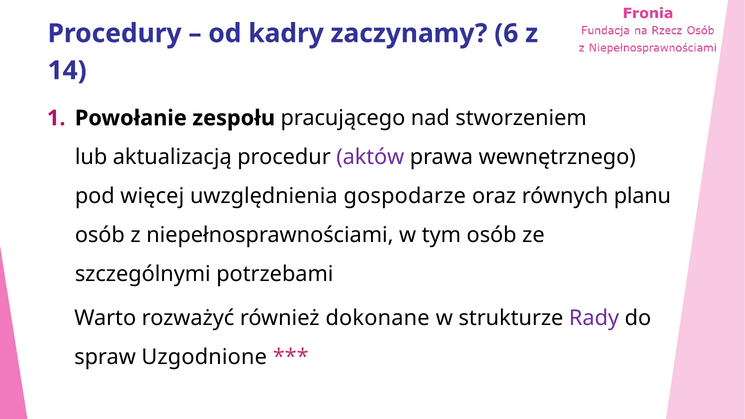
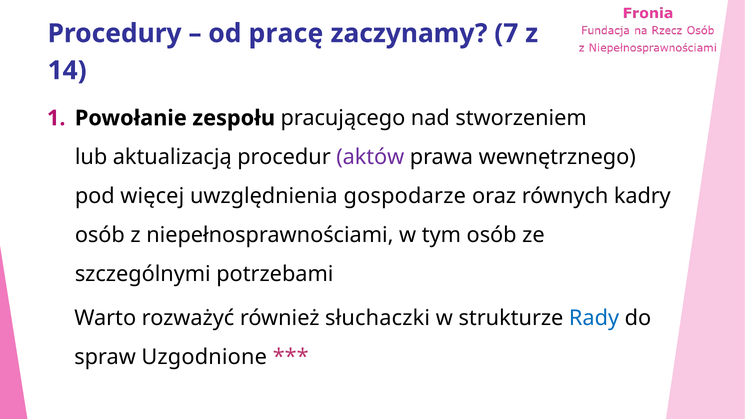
kadry: kadry -> pracę
6: 6 -> 7
planu: planu -> kadry
dokonane: dokonane -> słuchaczki
Rady colour: purple -> blue
